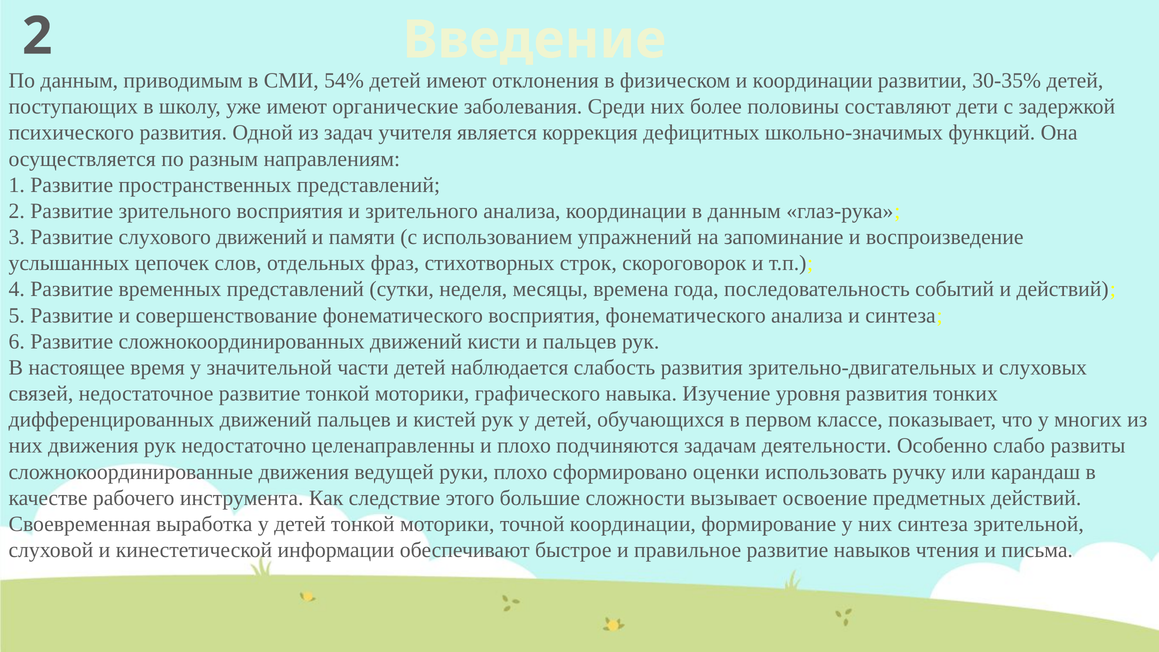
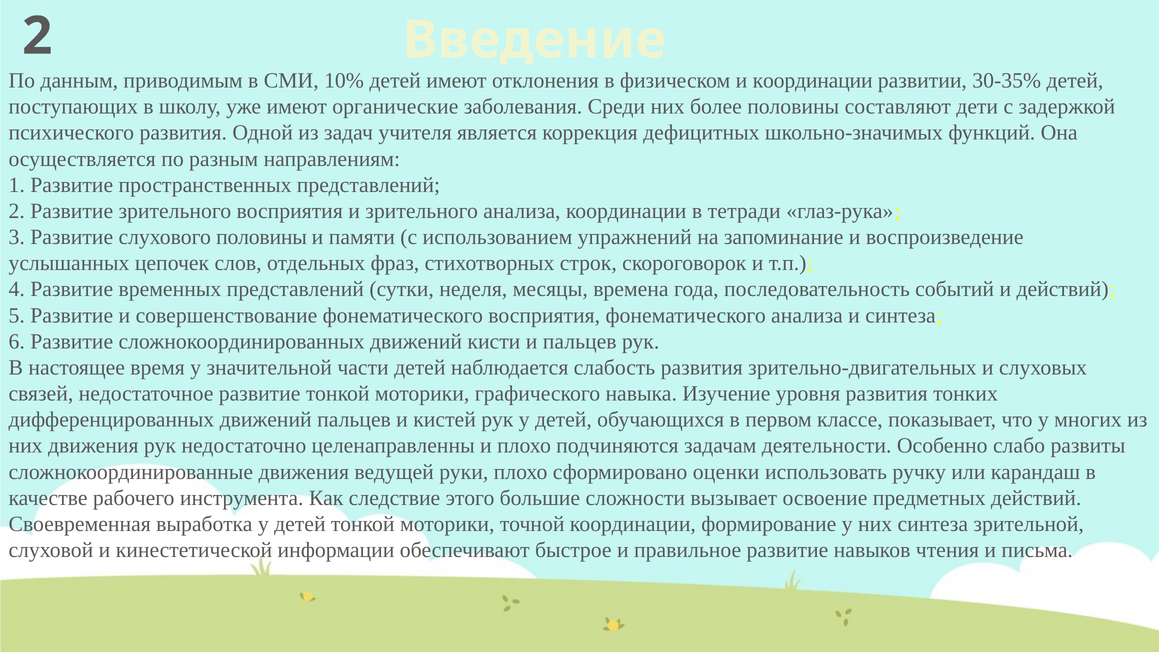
54%: 54% -> 10%
в данным: данным -> тетради
слухового движений: движений -> половины
